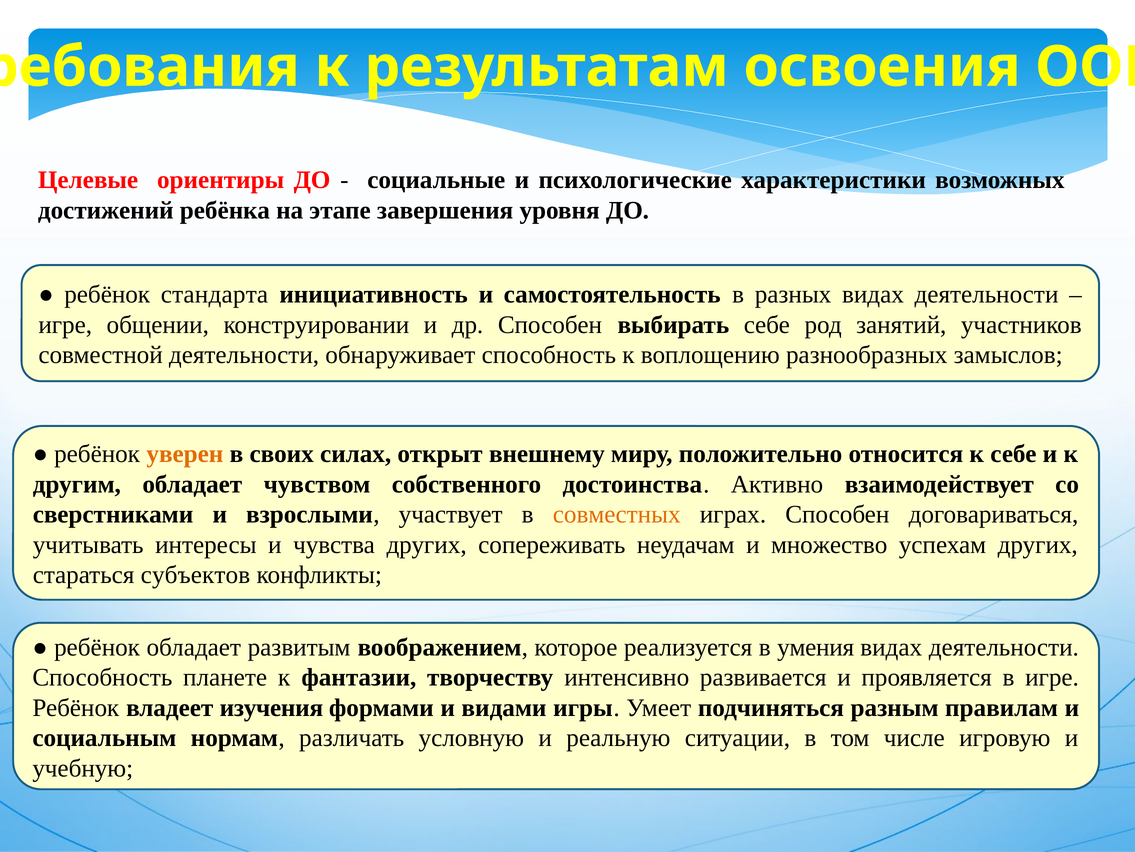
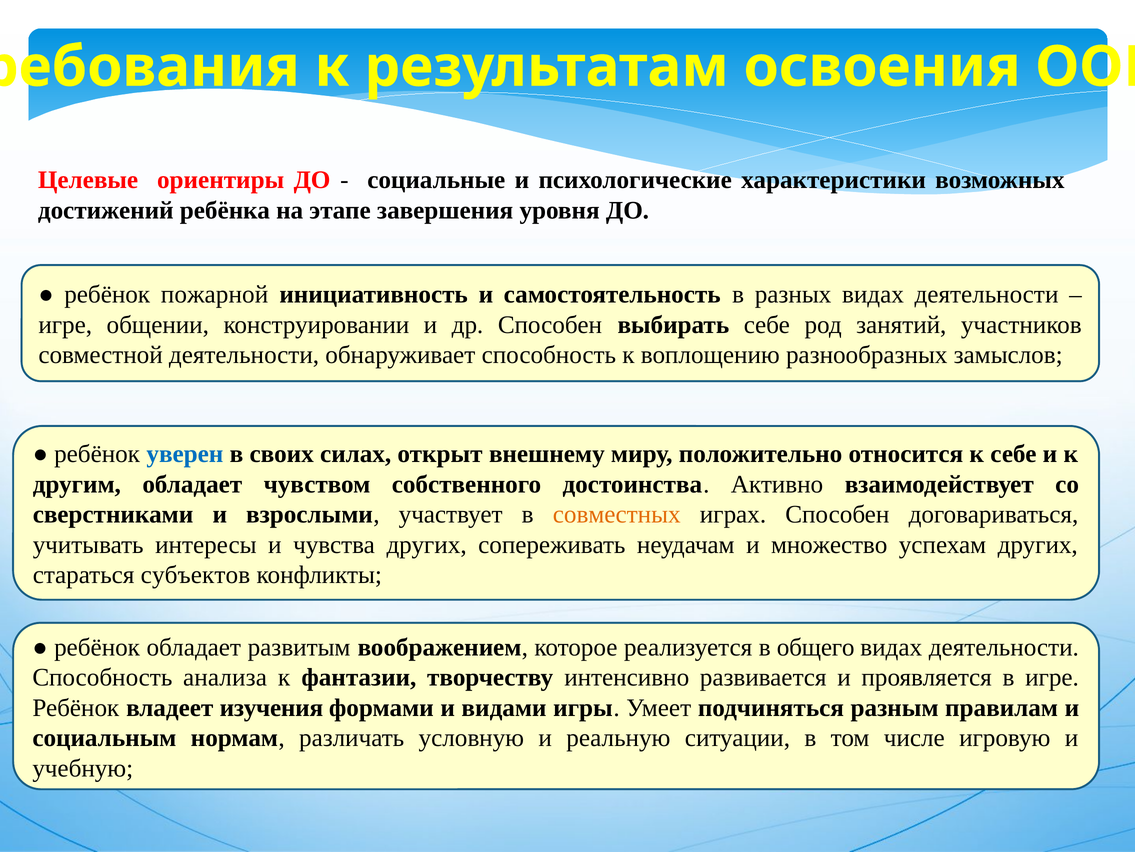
стандарта: стандарта -> пожарной
уверен colour: orange -> blue
умения: умения -> общего
планете: планете -> анализа
